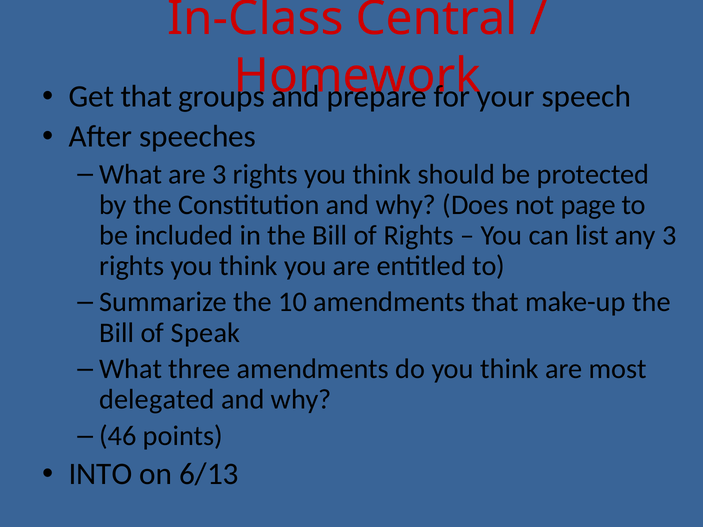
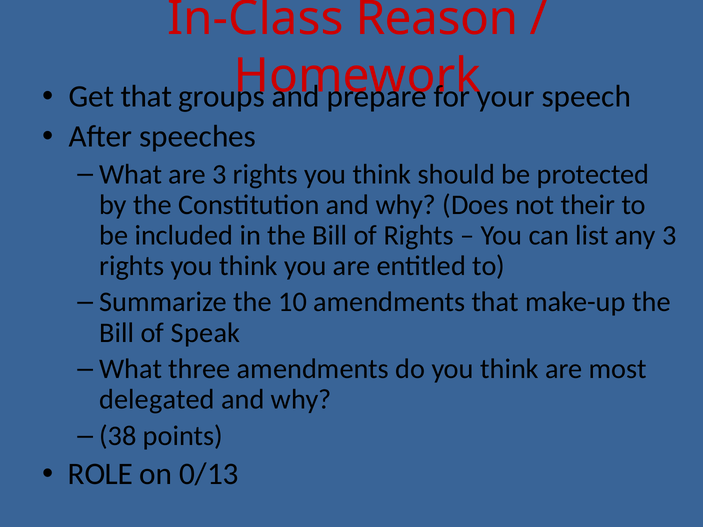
Central: Central -> Reason
page: page -> their
46: 46 -> 38
INTO: INTO -> ROLE
6/13: 6/13 -> 0/13
